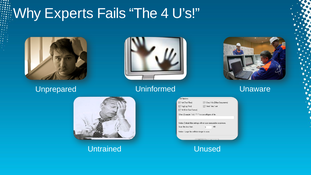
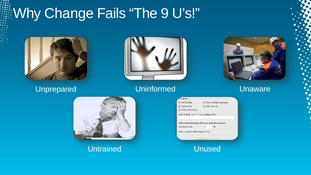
Experts: Experts -> Change
4: 4 -> 9
